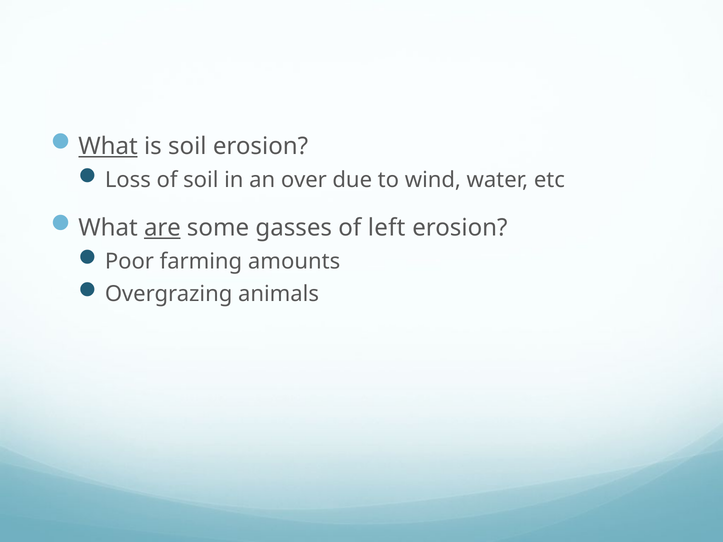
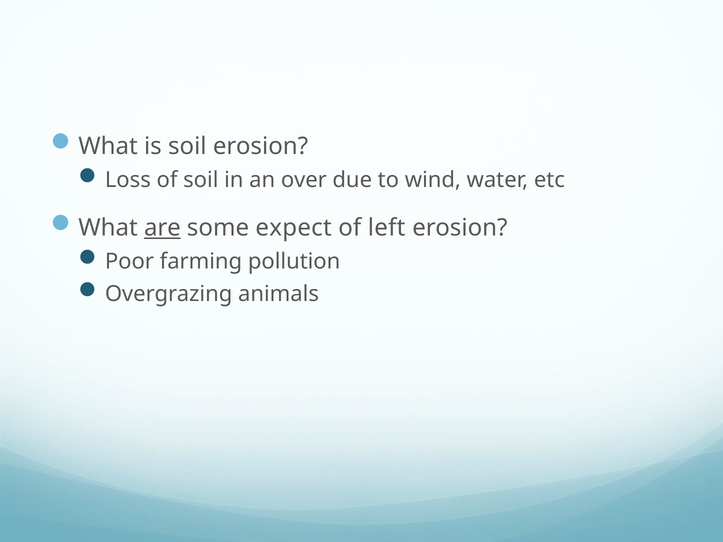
What at (108, 146) underline: present -> none
gasses: gasses -> expect
amounts: amounts -> pollution
